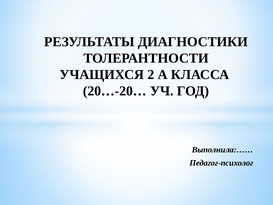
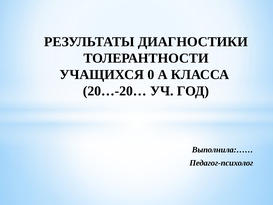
2: 2 -> 0
